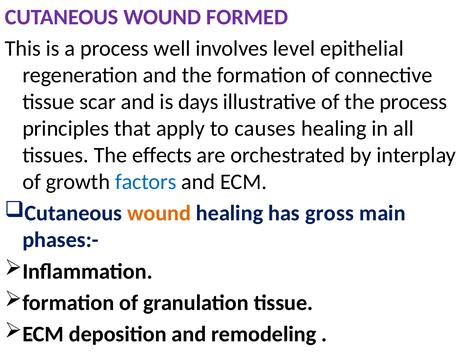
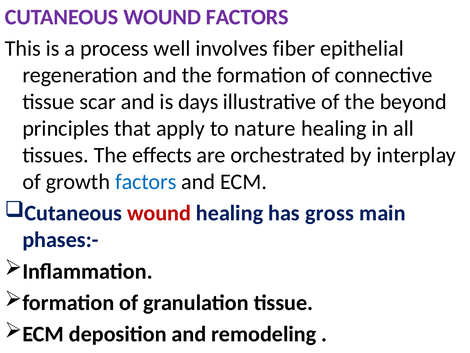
WOUND FORMED: FORMED -> FACTORS
level: level -> fiber
the process: process -> beyond
causes: causes -> nature
wound at (159, 213) colour: orange -> red
